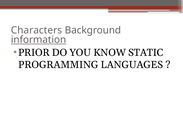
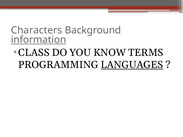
PRIOR: PRIOR -> CLASS
STATIC: STATIC -> TERMS
LANGUAGES underline: none -> present
